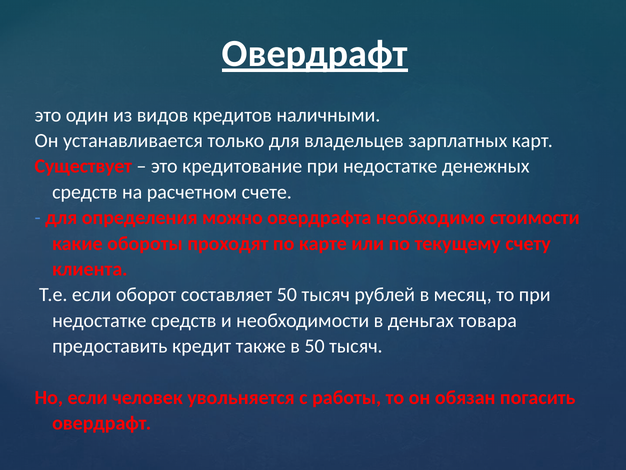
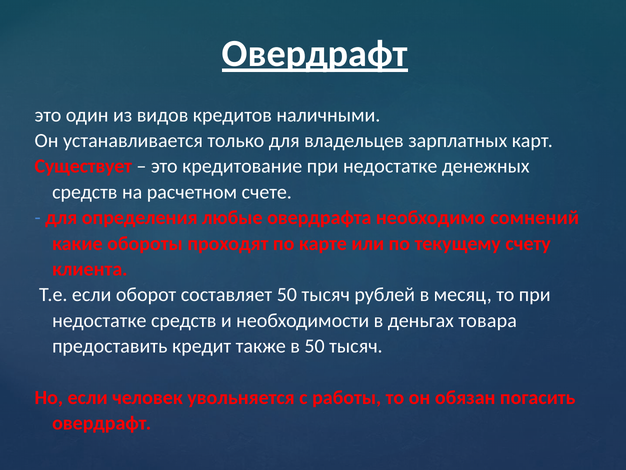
можно: можно -> любые
стоимости: стоимости -> сомнений
